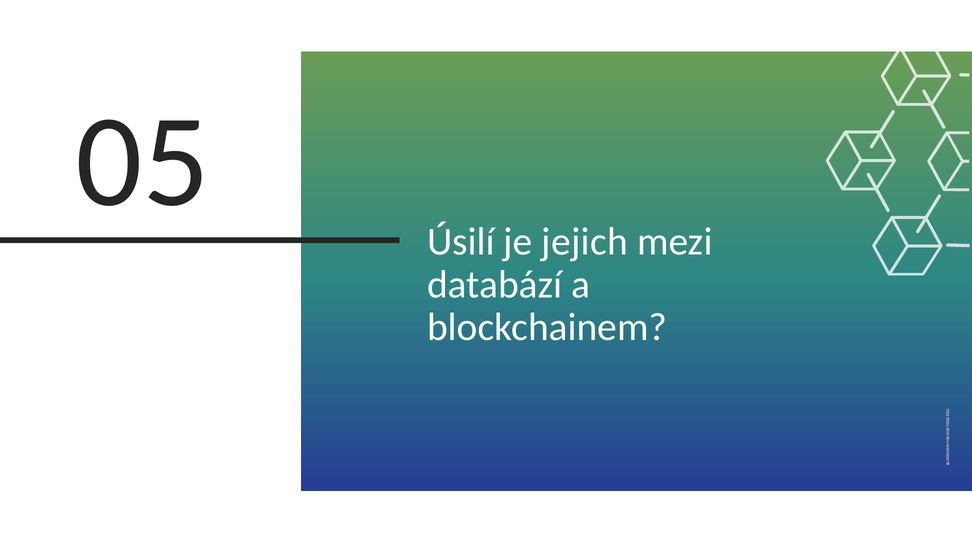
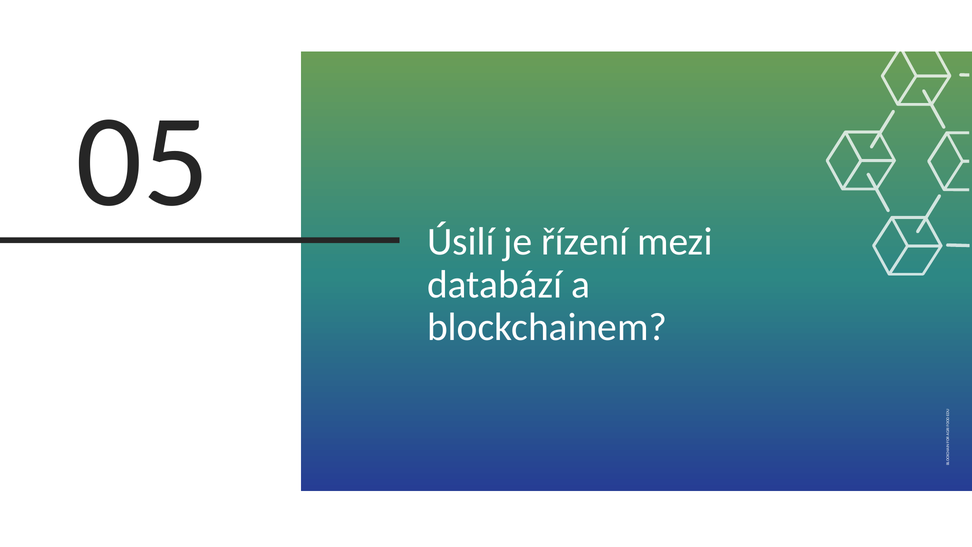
jejich: jejich -> řízení
